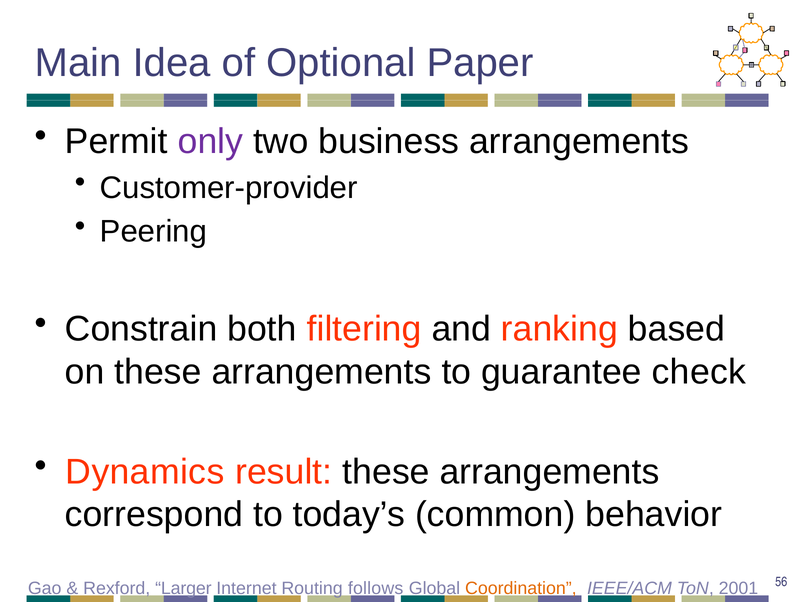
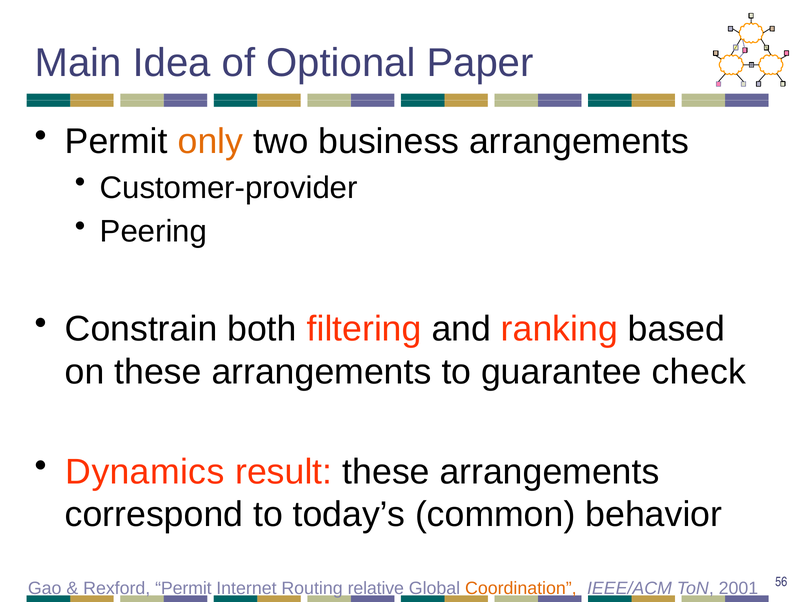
only colour: purple -> orange
Rexford Larger: Larger -> Permit
follows: follows -> relative
